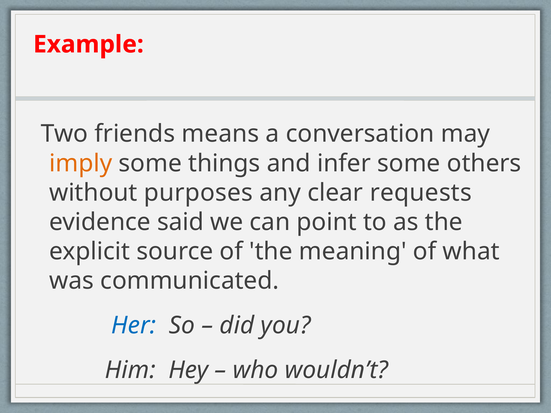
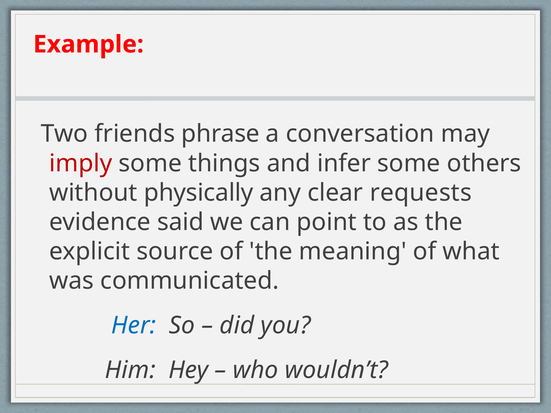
means: means -> phrase
imply colour: orange -> red
purposes: purposes -> physically
